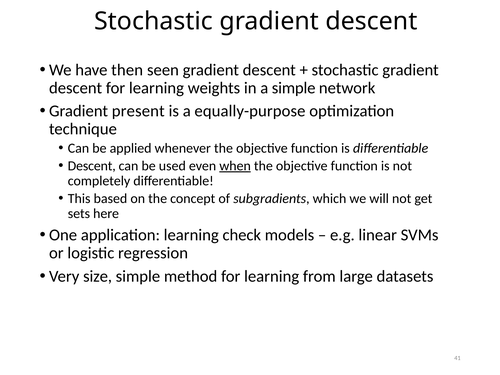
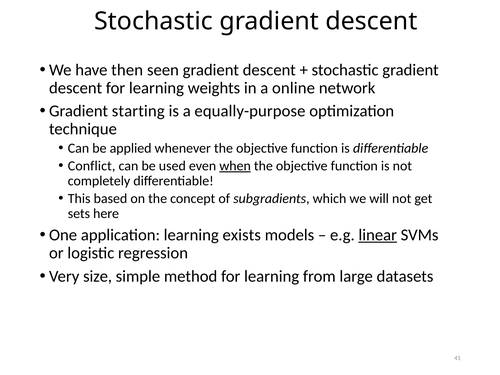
a simple: simple -> online
present: present -> starting
Descent at (92, 166): Descent -> Conflict
check: check -> exists
linear underline: none -> present
